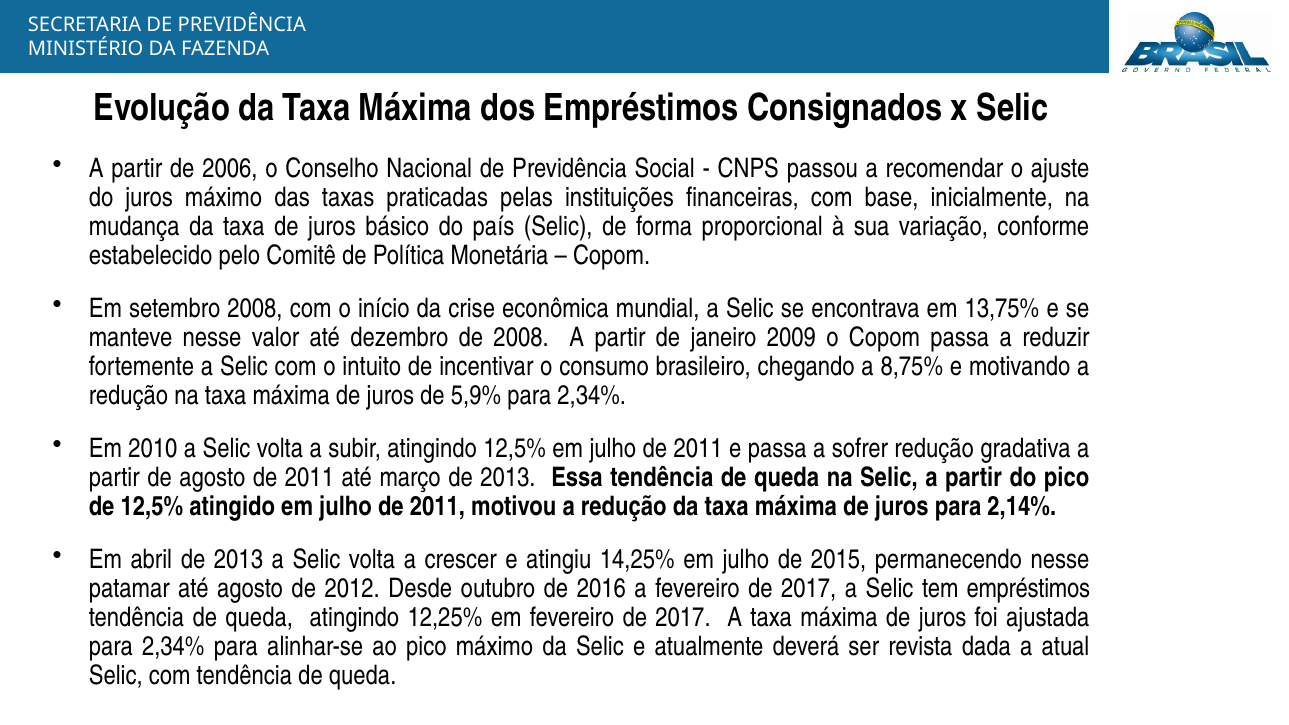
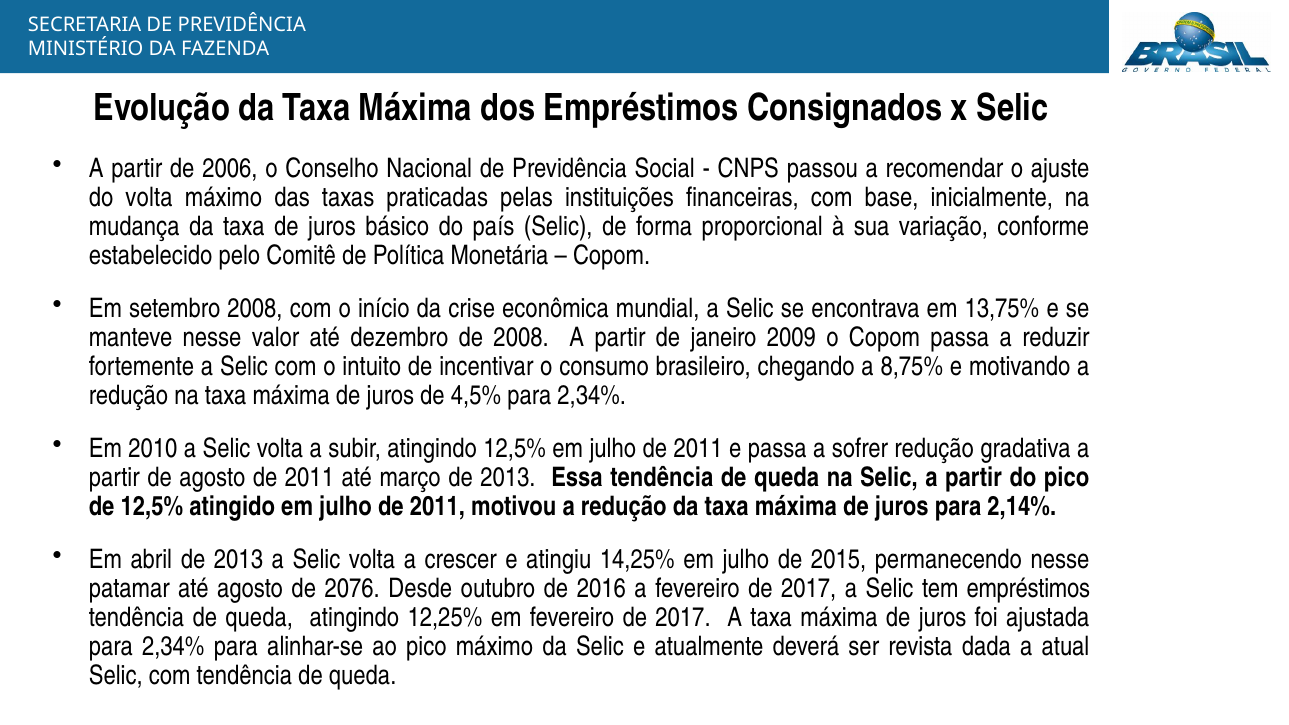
do juros: juros -> volta
5,9%: 5,9% -> 4,5%
2012: 2012 -> 2076
